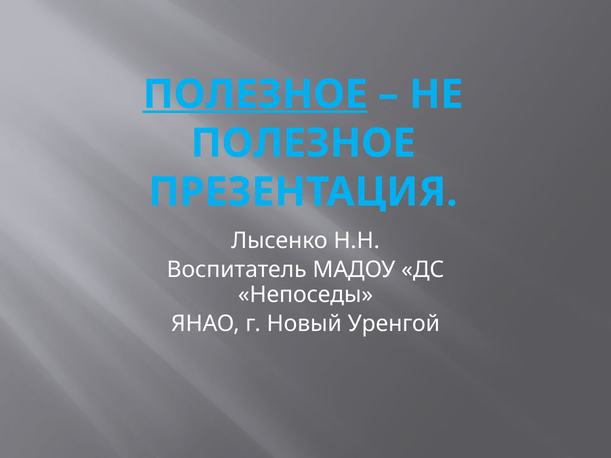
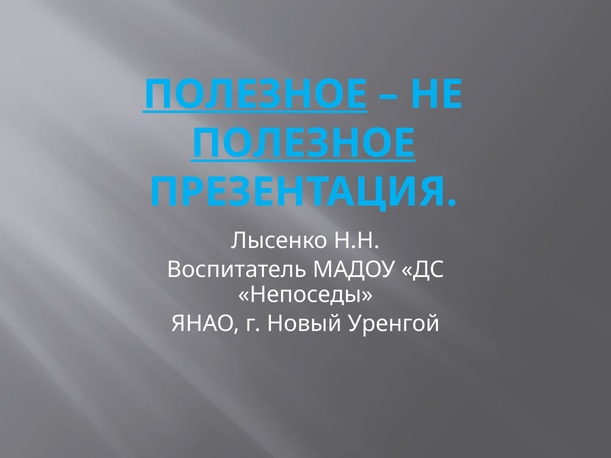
ПОЛЕЗНОЕ at (303, 143) underline: none -> present
